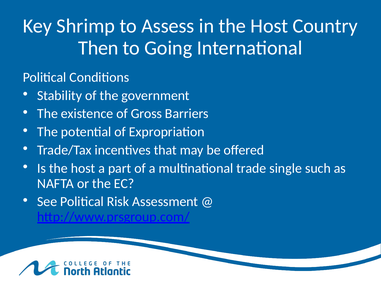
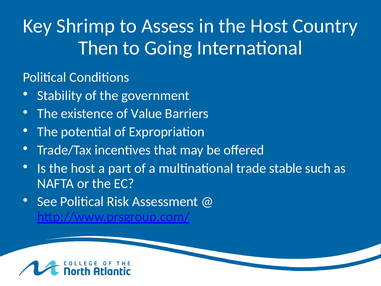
Gross: Gross -> Value
single: single -> stable
